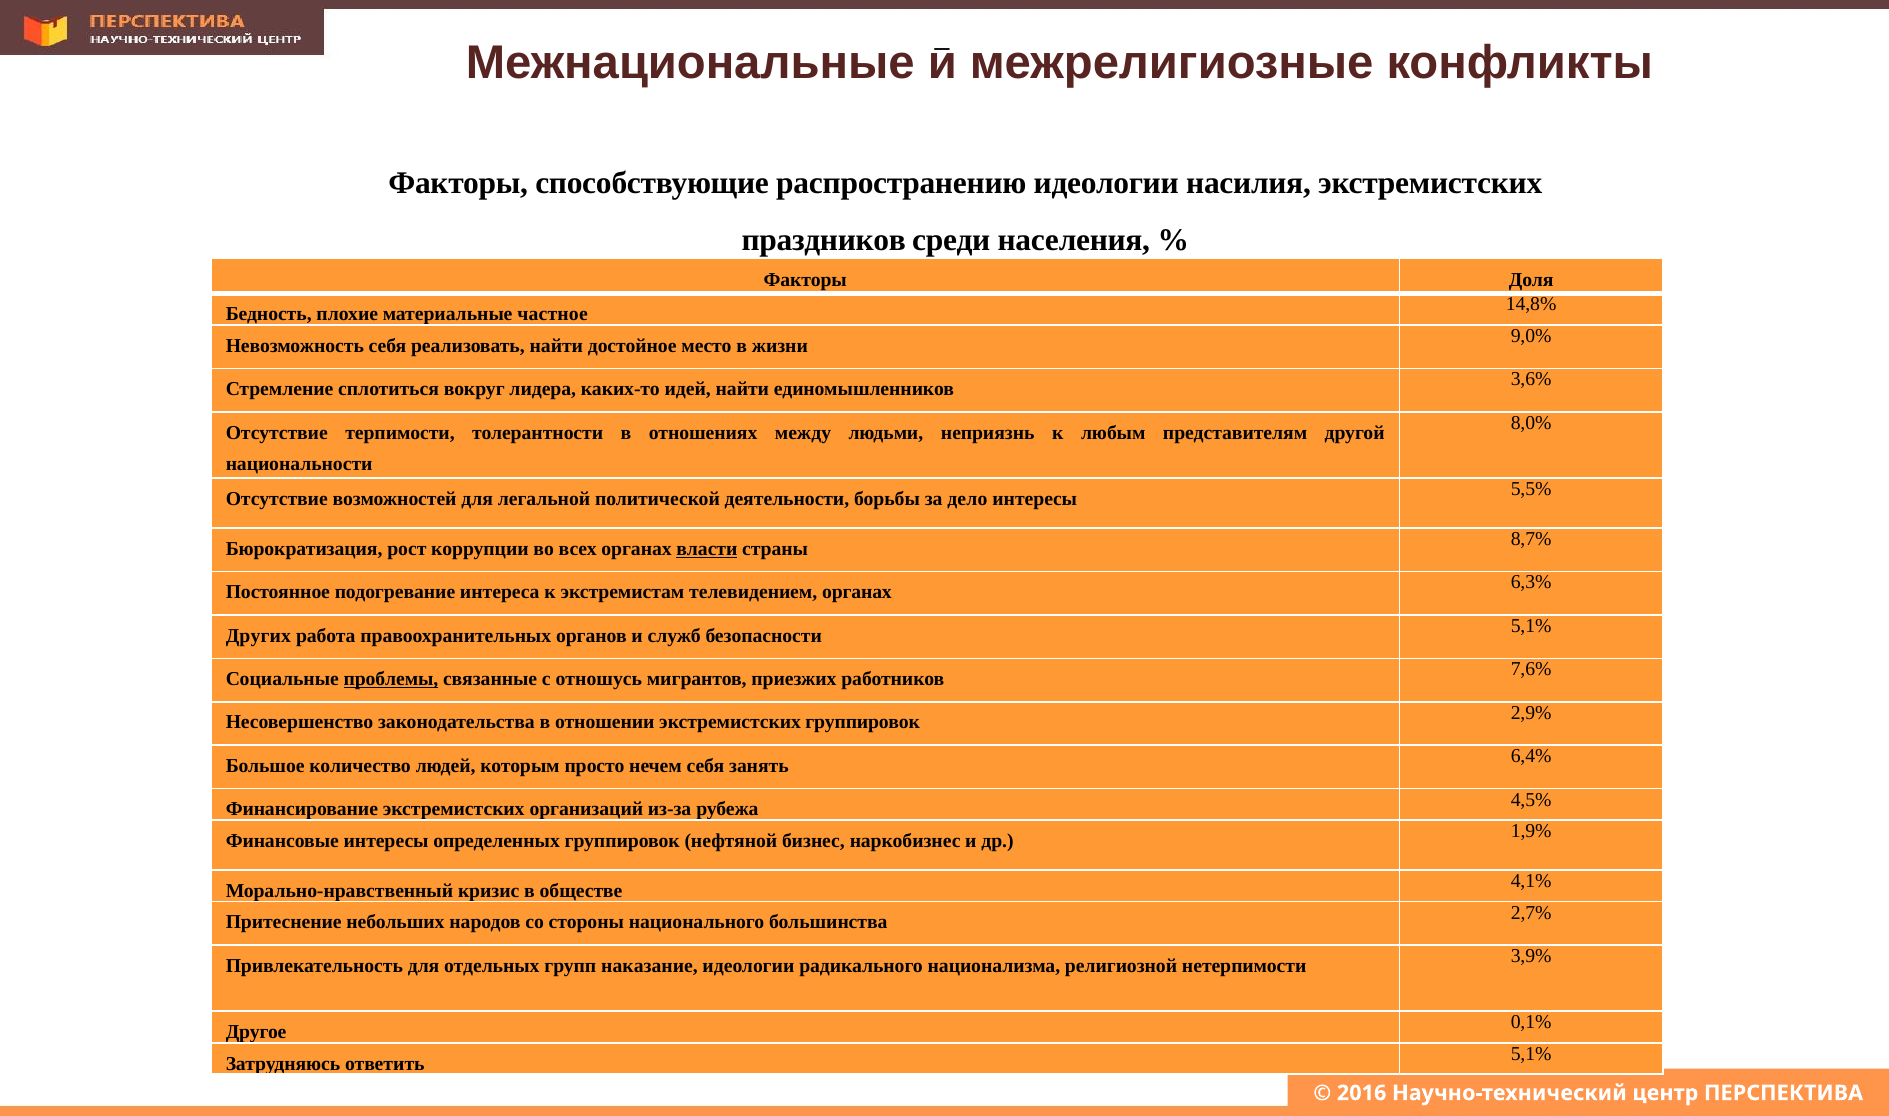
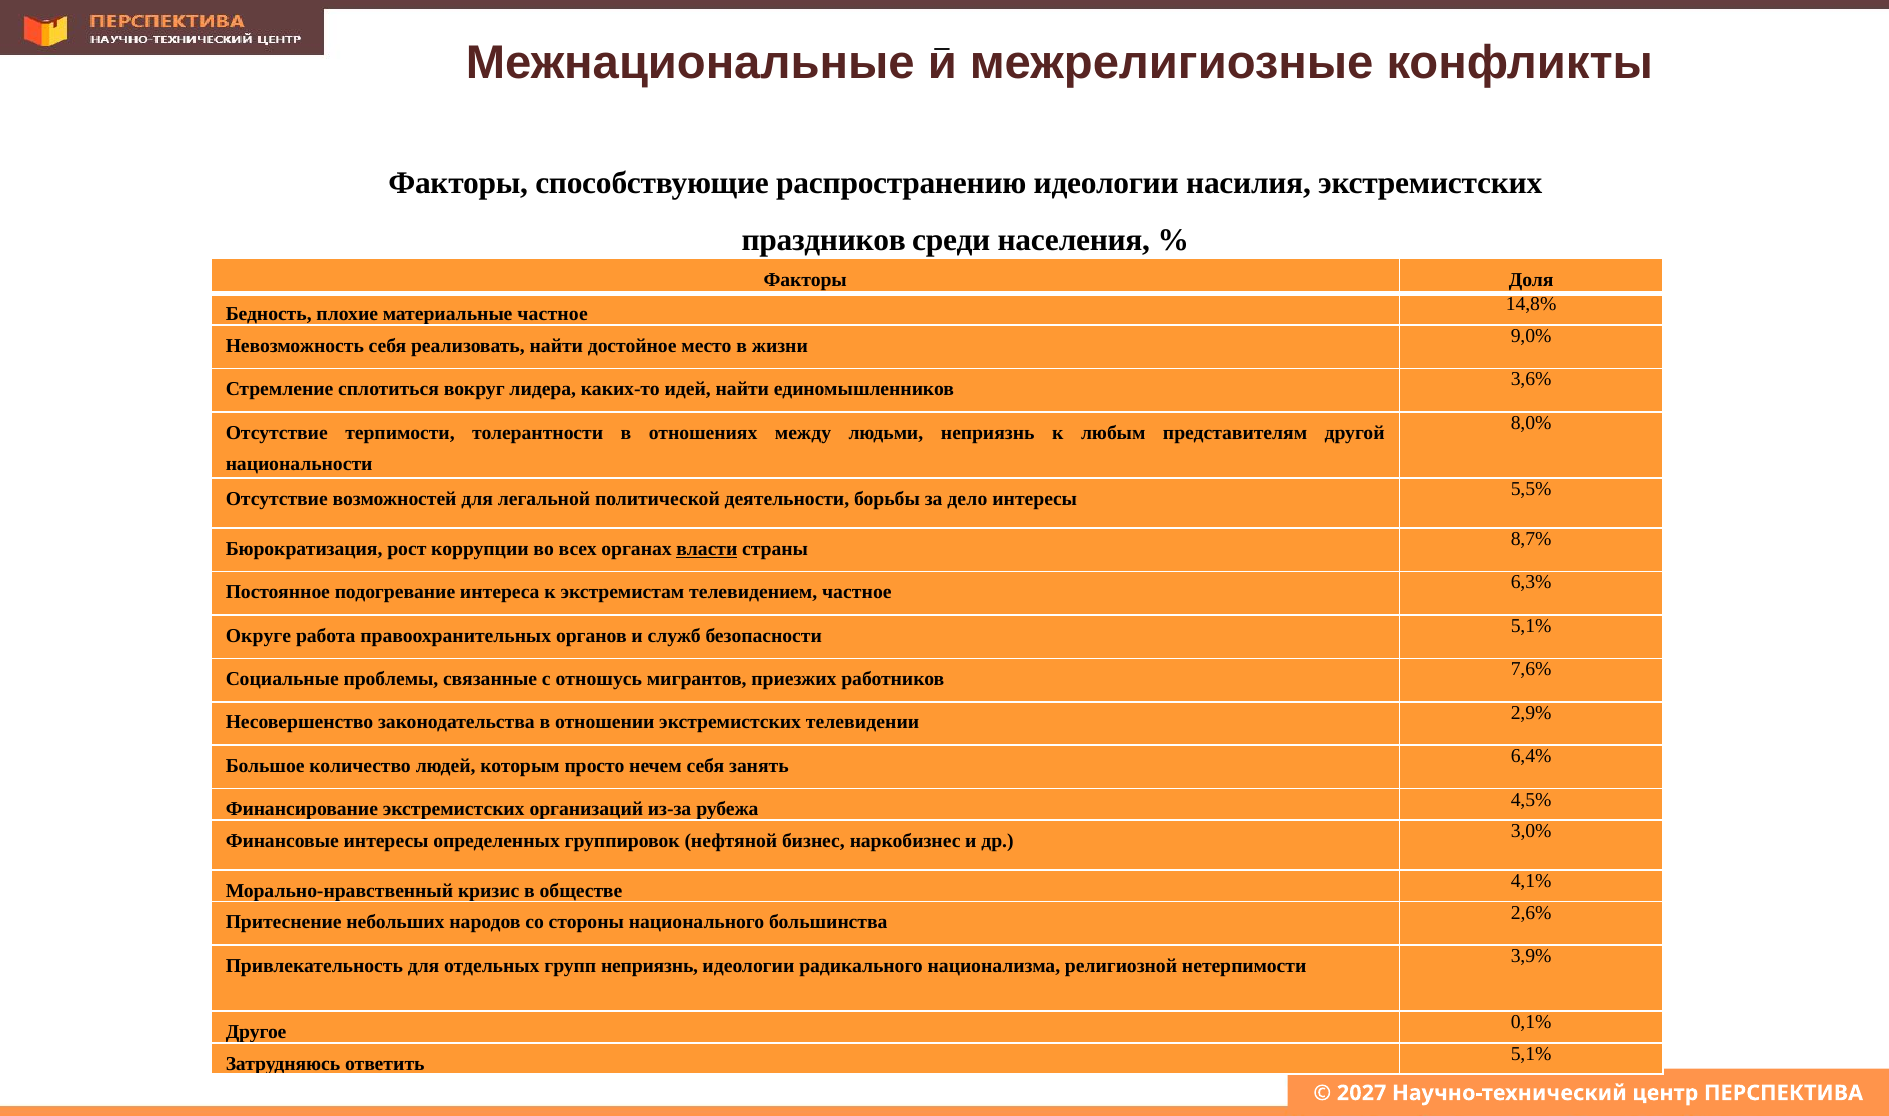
телевидением органах: органах -> частное
Других: Других -> Округе
проблемы underline: present -> none
экстремистских группировок: группировок -> телевидении
1,9%: 1,9% -> 3,0%
2,7%: 2,7% -> 2,6%
групп наказание: наказание -> неприязнь
2016: 2016 -> 2027
